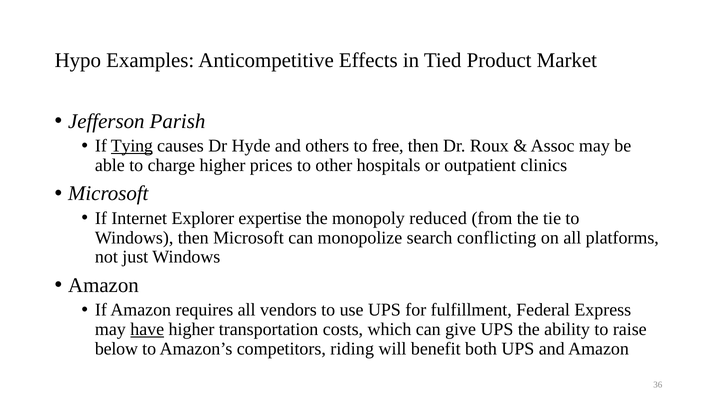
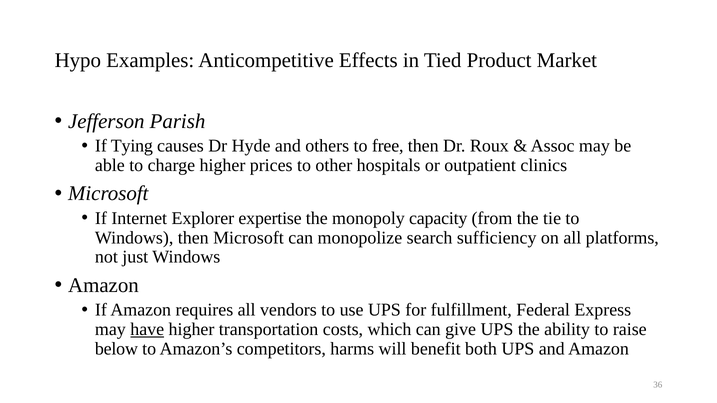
Tying underline: present -> none
reduced: reduced -> capacity
conflicting: conflicting -> sufficiency
riding: riding -> harms
